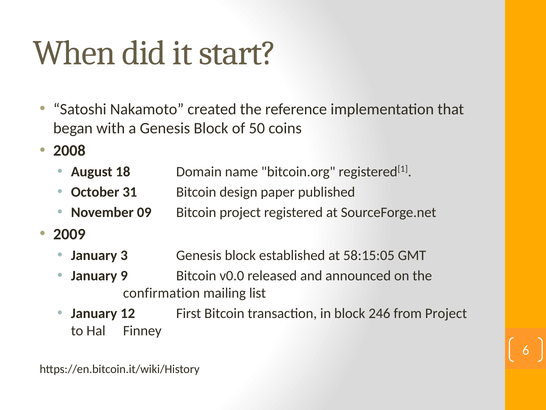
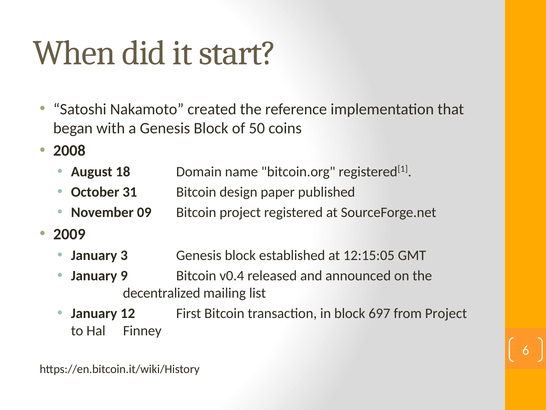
58:15:05: 58:15:05 -> 12:15:05
v0.0: v0.0 -> v0.4
confirmation: confirmation -> decentralized
246: 246 -> 697
